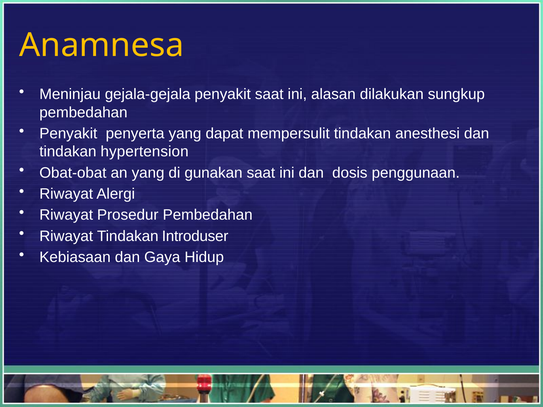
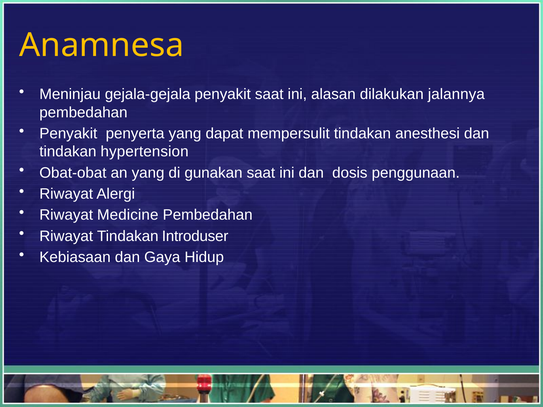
sungkup: sungkup -> jalannya
Prosedur: Prosedur -> Medicine
